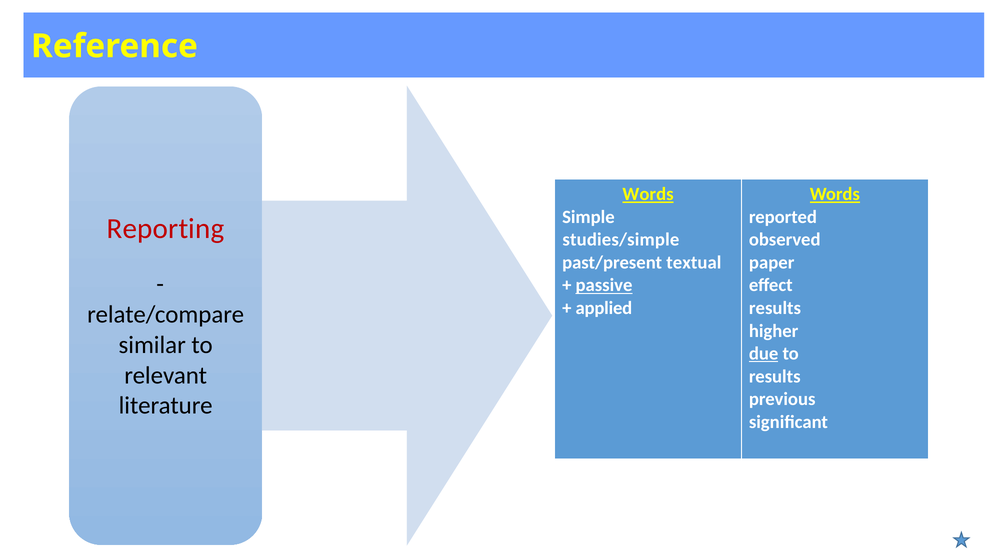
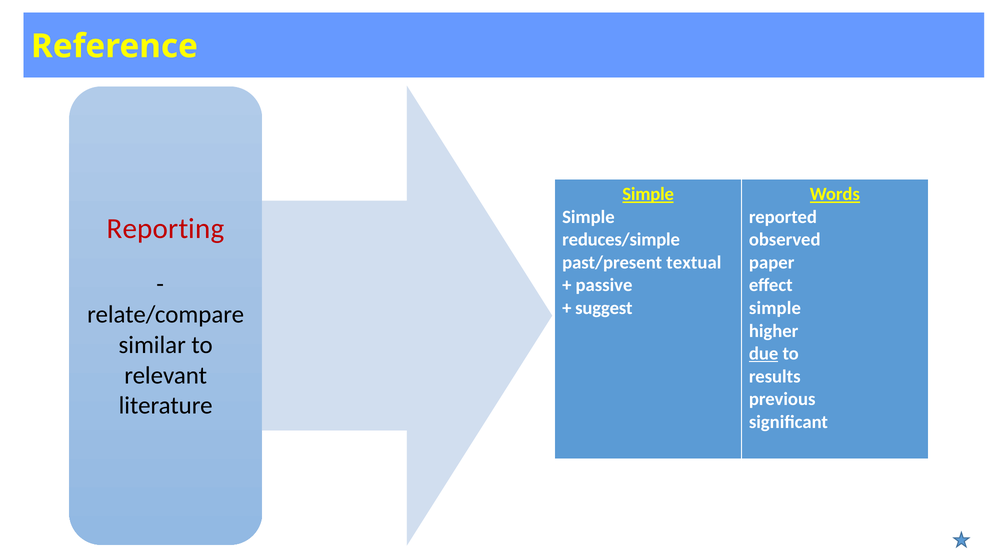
Words at (648, 194): Words -> Simple
studies/simple: studies/simple -> reduces/simple
passive underline: present -> none
applied: applied -> suggest
results at (775, 308): results -> simple
